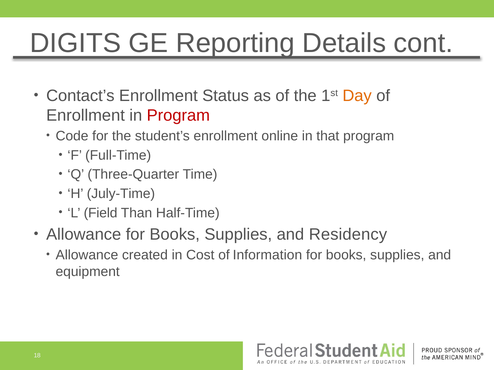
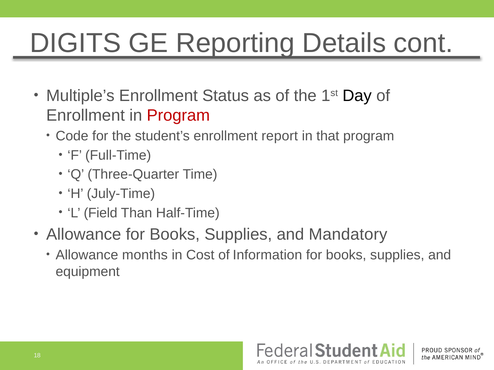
Contact’s: Contact’s -> Multiple’s
Day colour: orange -> black
online: online -> report
Residency: Residency -> Mandatory
created: created -> months
